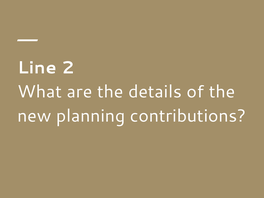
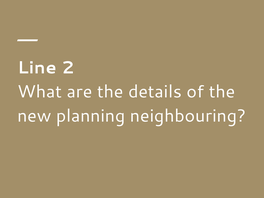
contributions: contributions -> neighbouring
